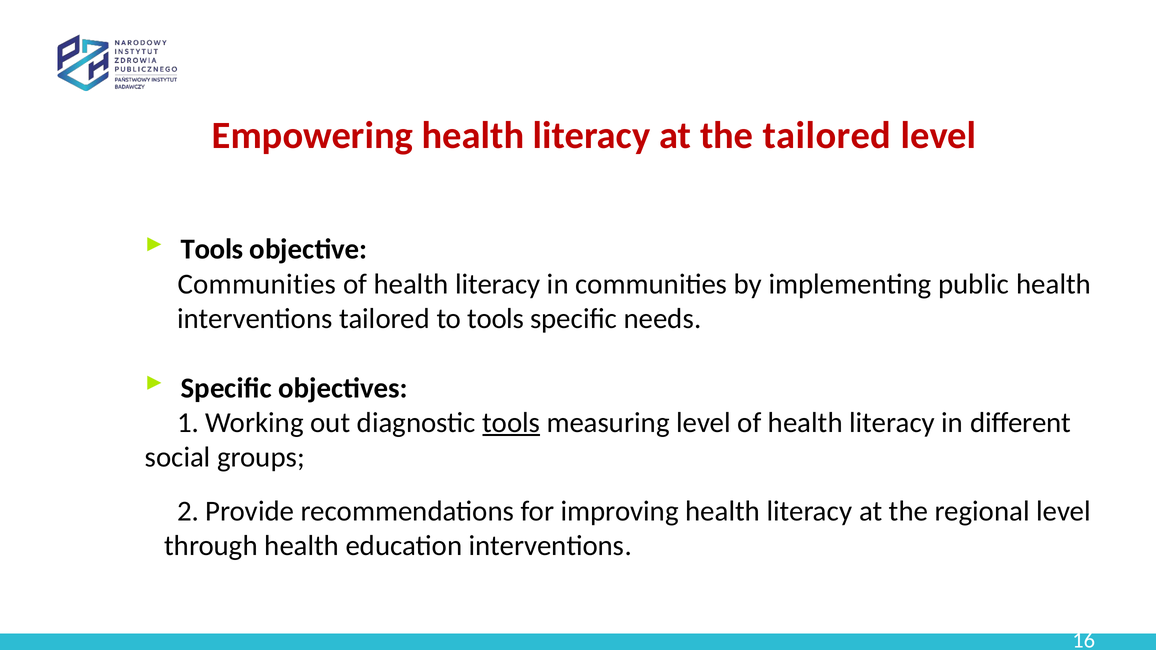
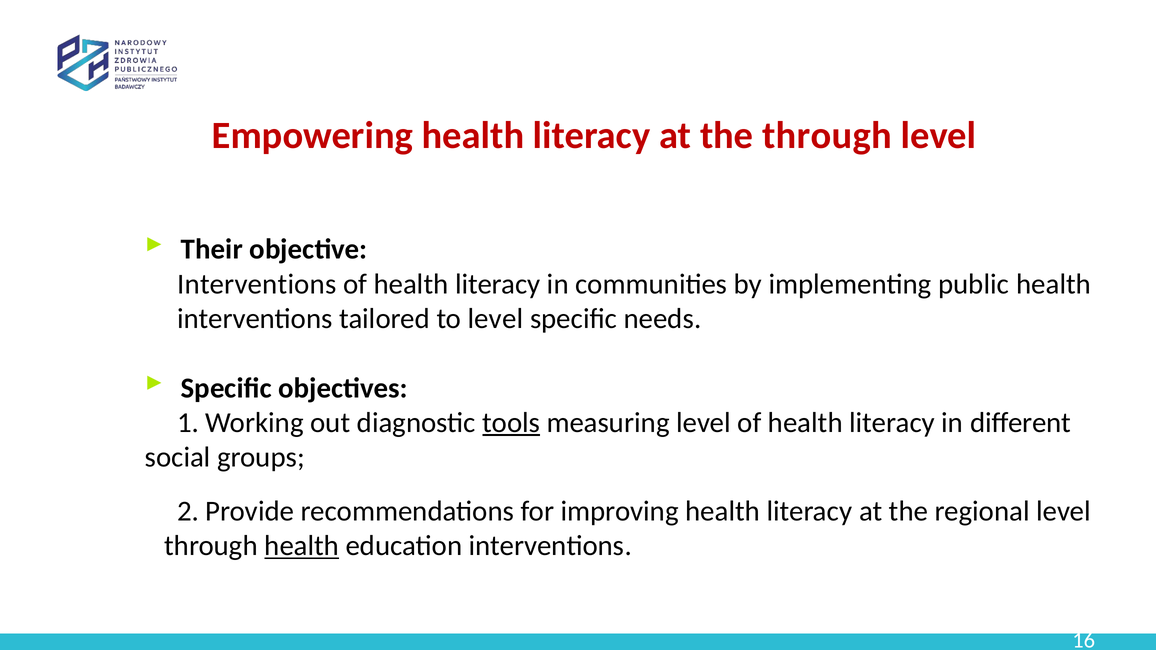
the tailored: tailored -> through
Tools at (212, 249): Tools -> Their
Communities at (257, 284): Communities -> Interventions
to tools: tools -> level
health at (302, 546) underline: none -> present
